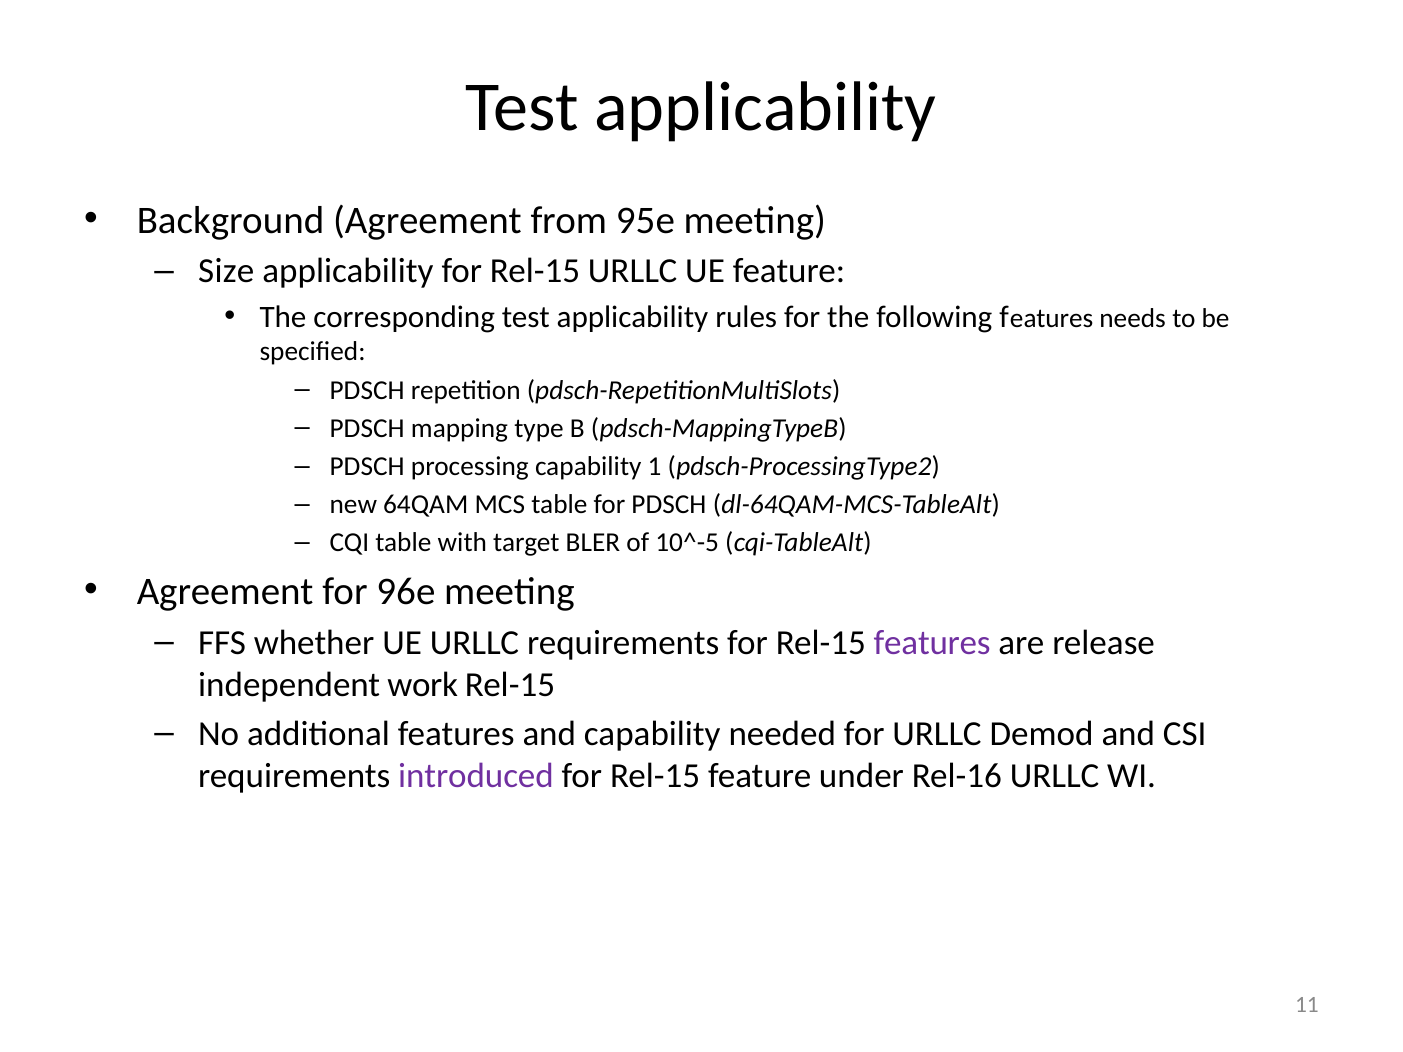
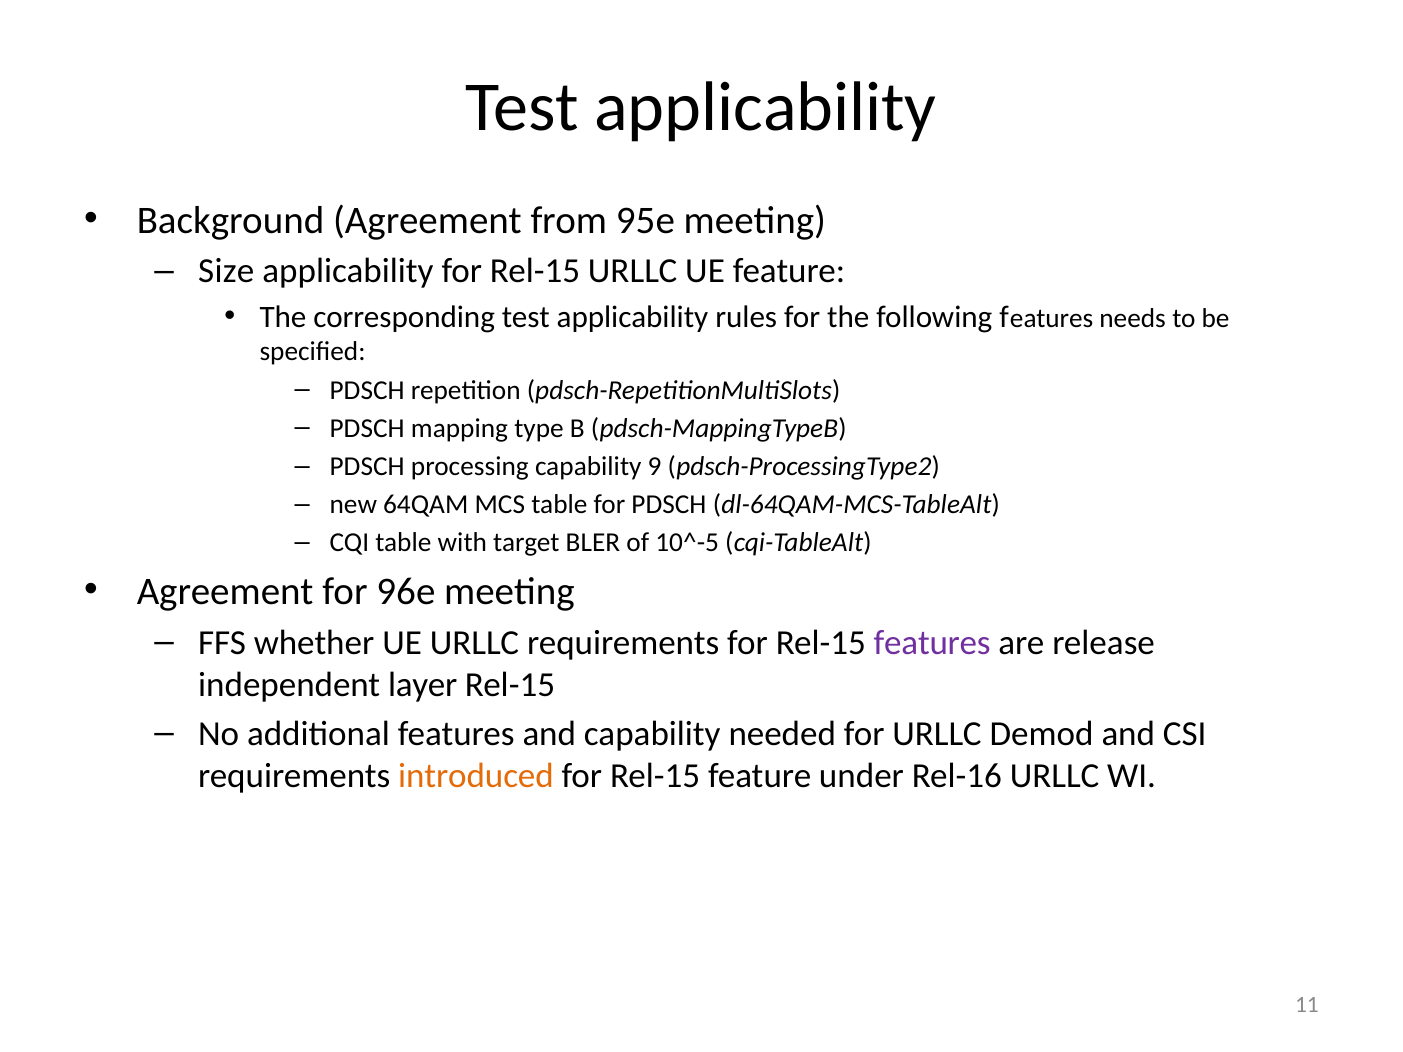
1: 1 -> 9
work: work -> layer
introduced colour: purple -> orange
